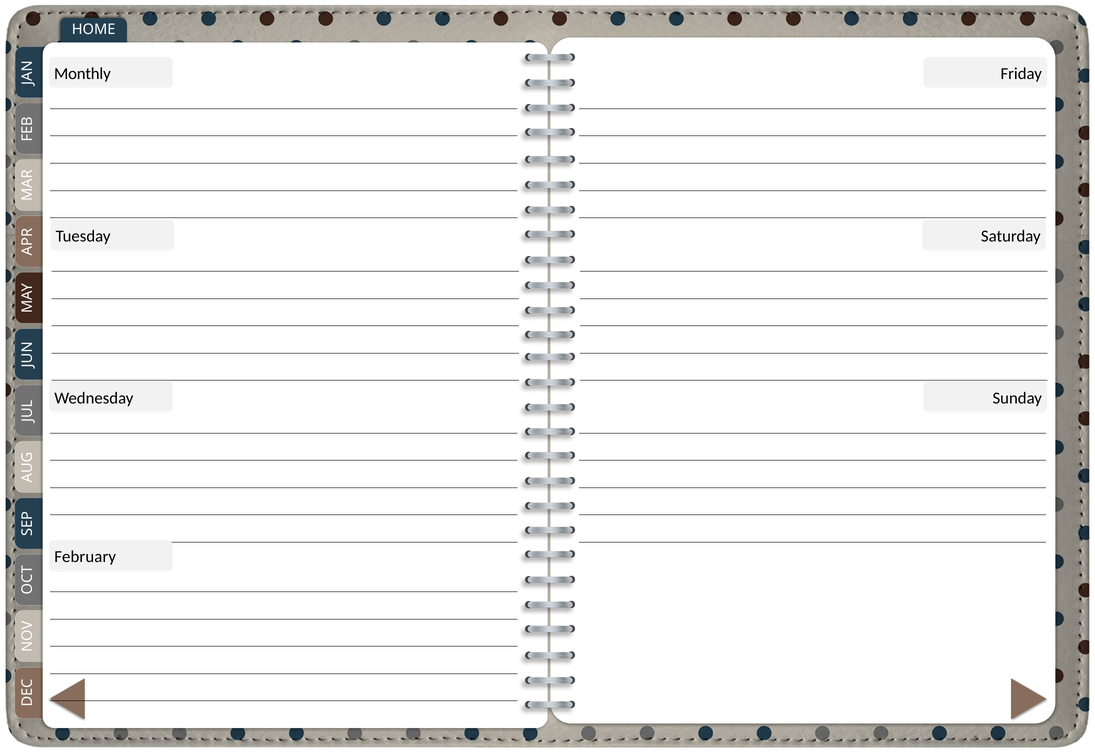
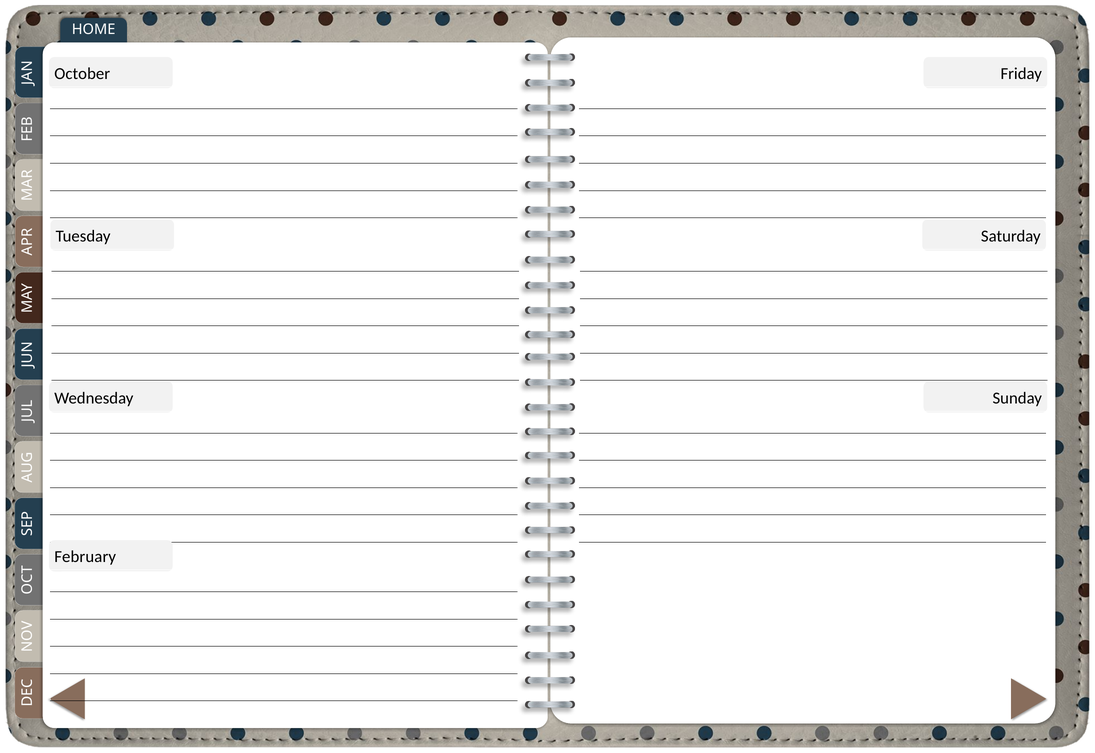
Monthly: Monthly -> October
